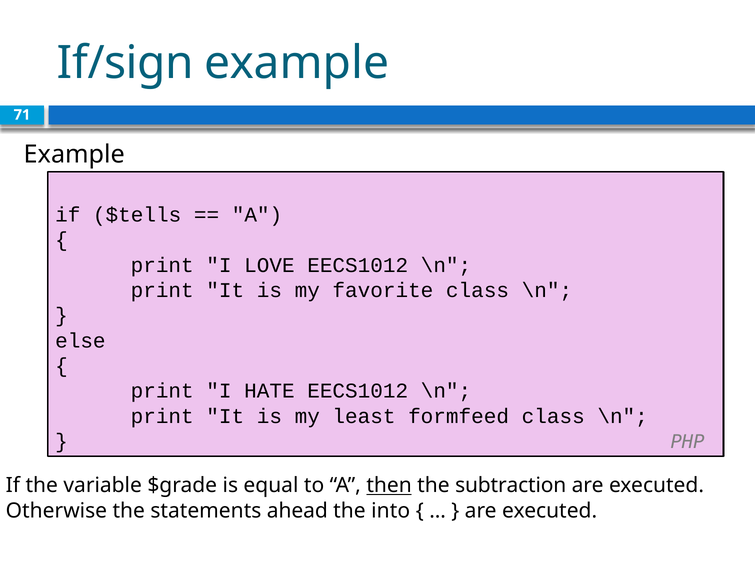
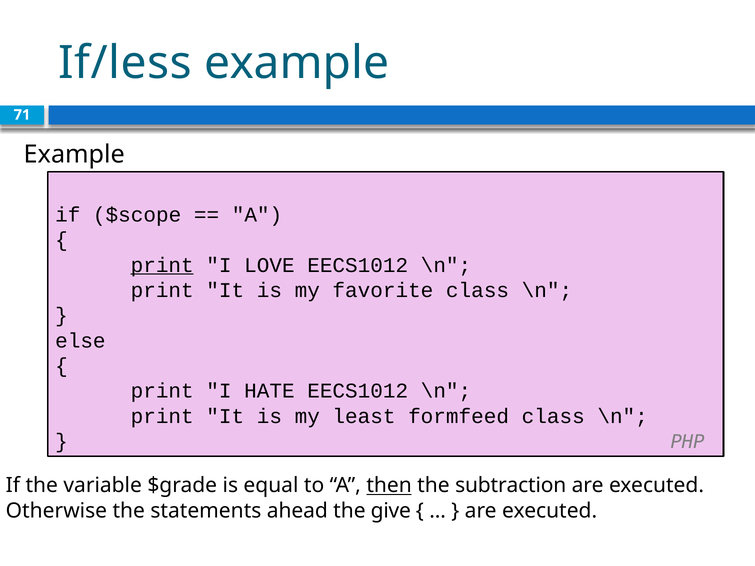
If/sign: If/sign -> If/less
$tells: $tells -> $scope
print at (162, 265) underline: none -> present
into: into -> give
